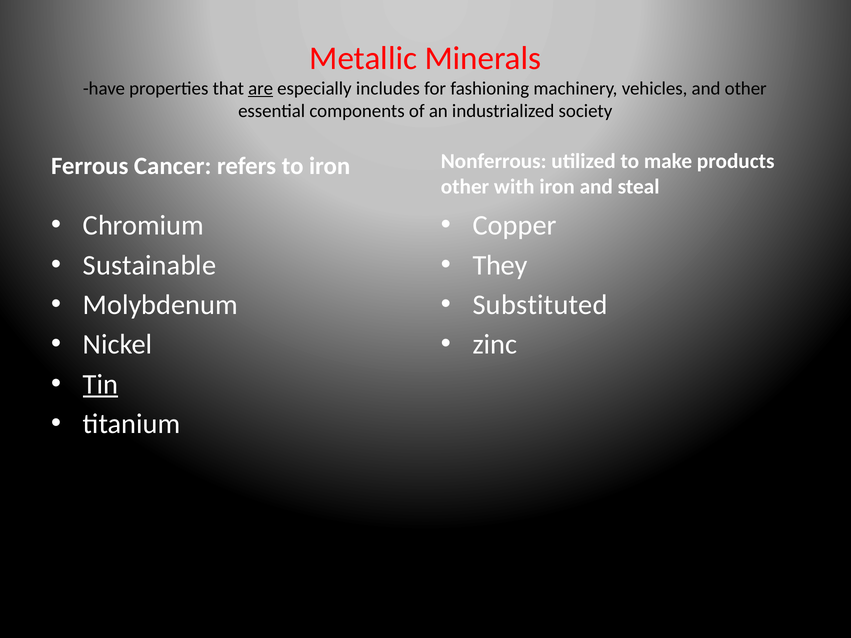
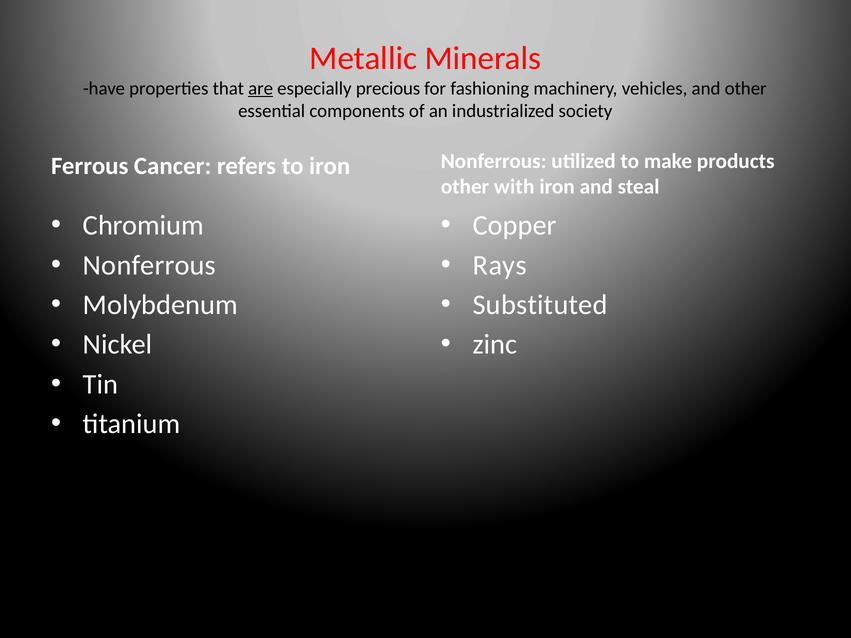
includes: includes -> precious
Sustainable at (150, 265): Sustainable -> Nonferrous
They: They -> Rays
Tin underline: present -> none
